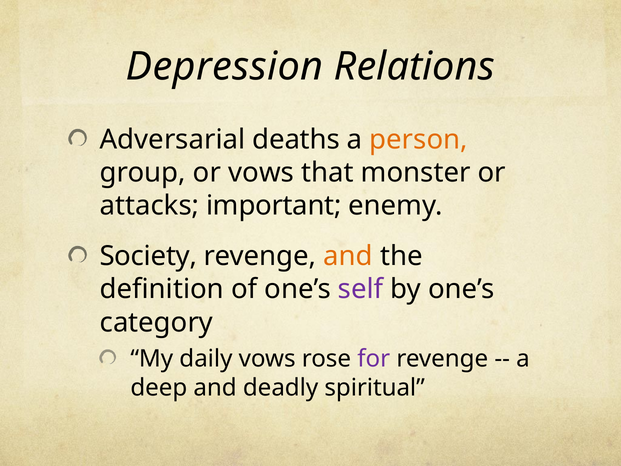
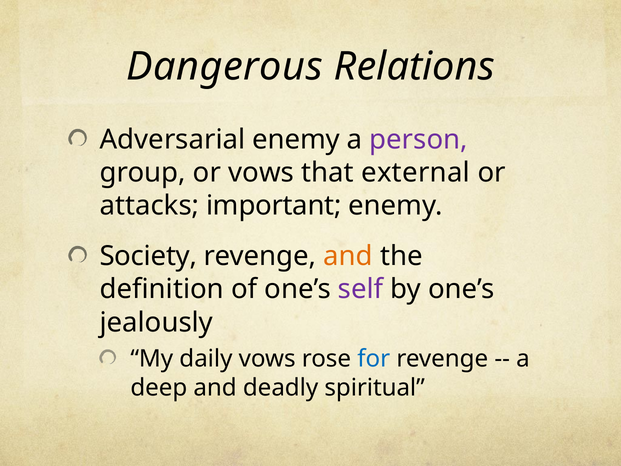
Depression: Depression -> Dangerous
Adversarial deaths: deaths -> enemy
person colour: orange -> purple
monster: monster -> external
category: category -> jealously
for colour: purple -> blue
